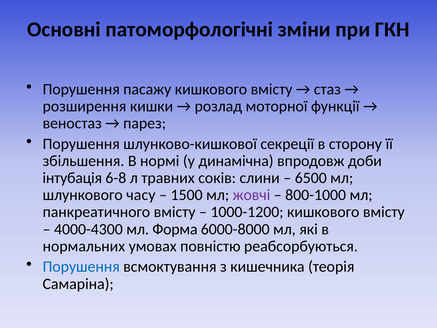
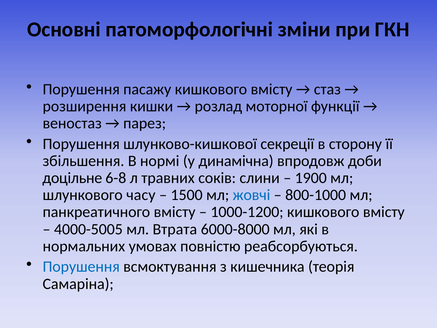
інтубація: інтубація -> доцільне
6500: 6500 -> 1900
жовчі colour: purple -> blue
4000-4300: 4000-4300 -> 4000-5005
Форма: Форма -> Втрата
